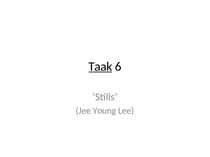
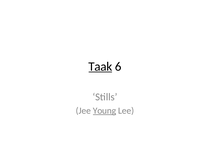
Young underline: none -> present
